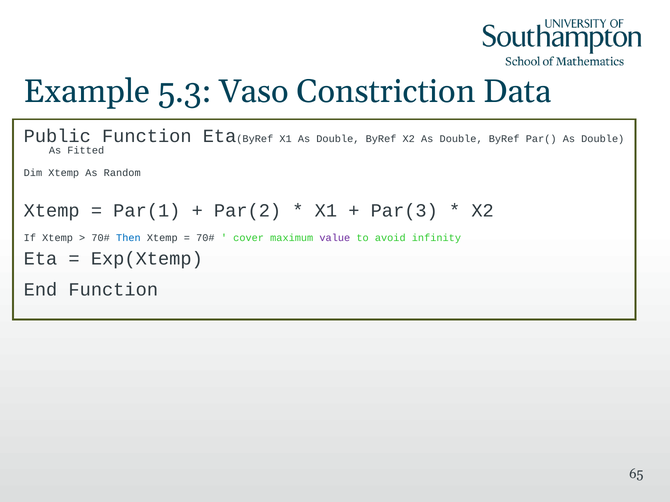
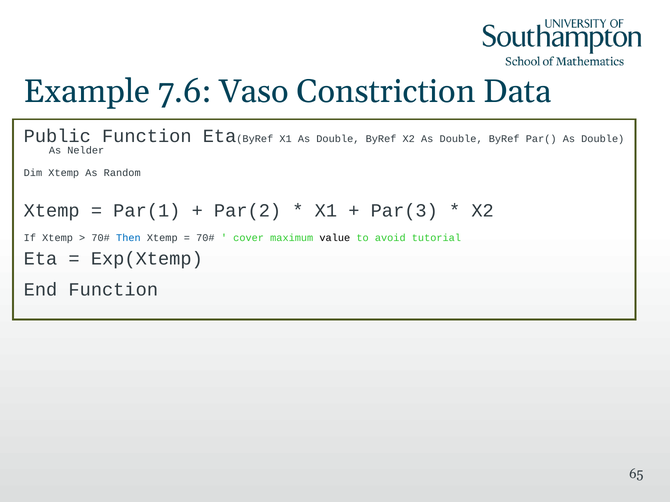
5.3: 5.3 -> 7.6
Fitted: Fitted -> Nelder
value colour: purple -> black
infinity: infinity -> tutorial
